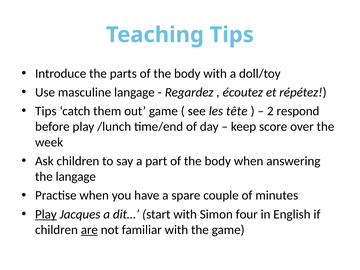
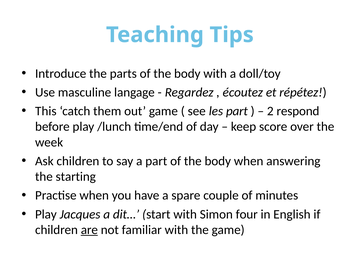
Tips at (46, 111): Tips -> This
les tête: tête -> part
the langage: langage -> starting
Play at (46, 214) underline: present -> none
